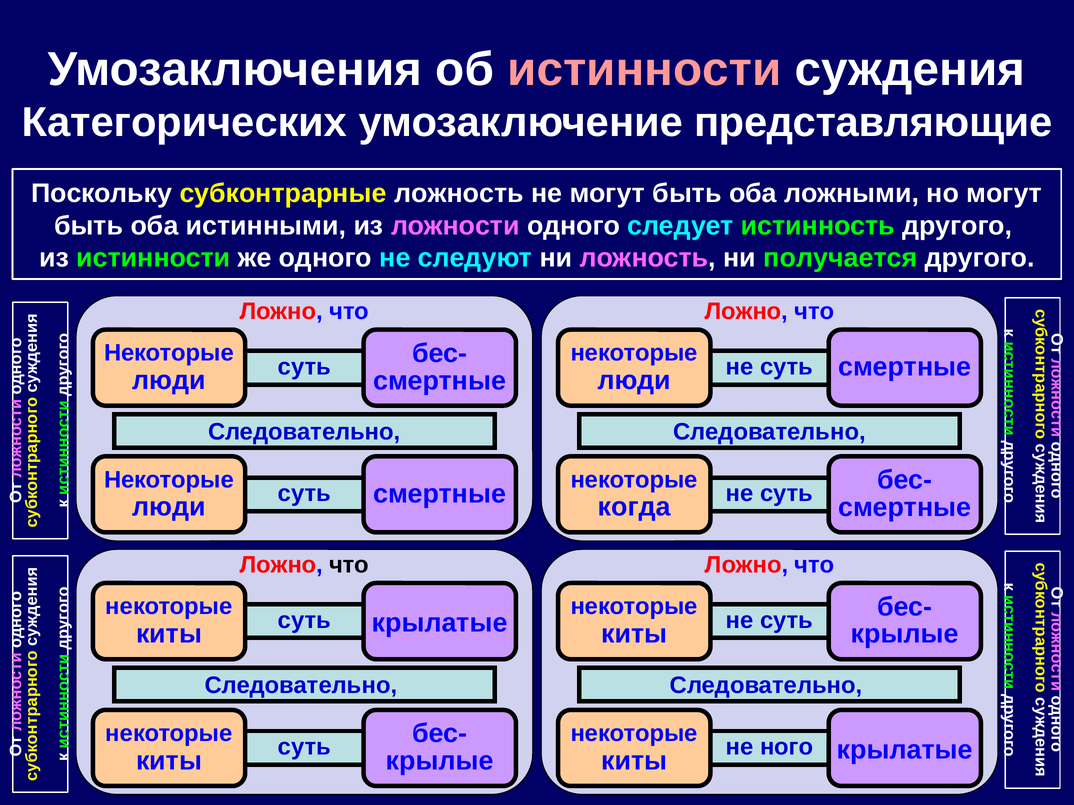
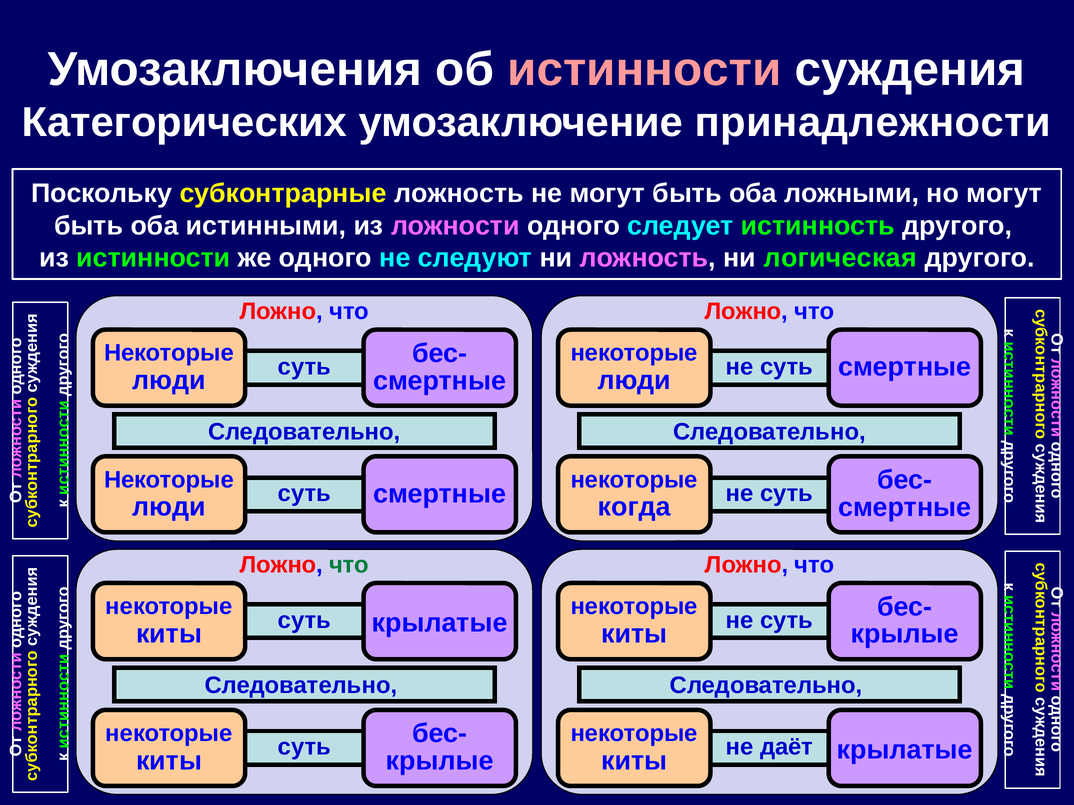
представляющие: представляющие -> принадлежности
получается: получается -> логическая
что at (349, 565) colour: black -> green
ного: ного -> даёт
